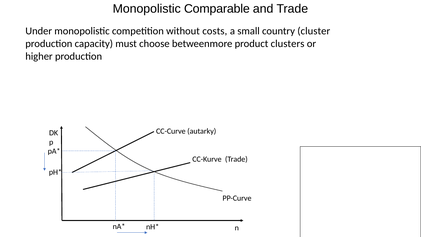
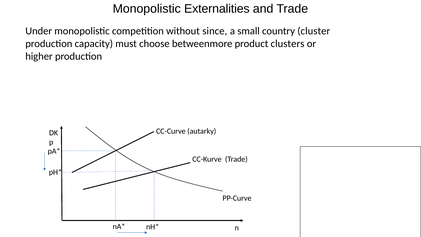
Comparable: Comparable -> Externalities
costs: costs -> since
